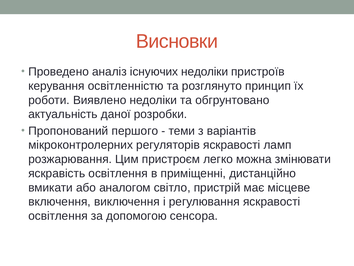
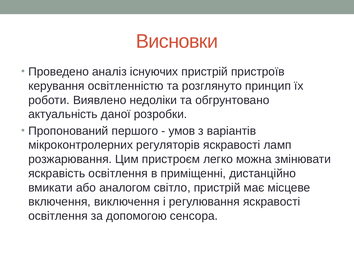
існуючих недоліки: недоліки -> пристрій
теми: теми -> умов
